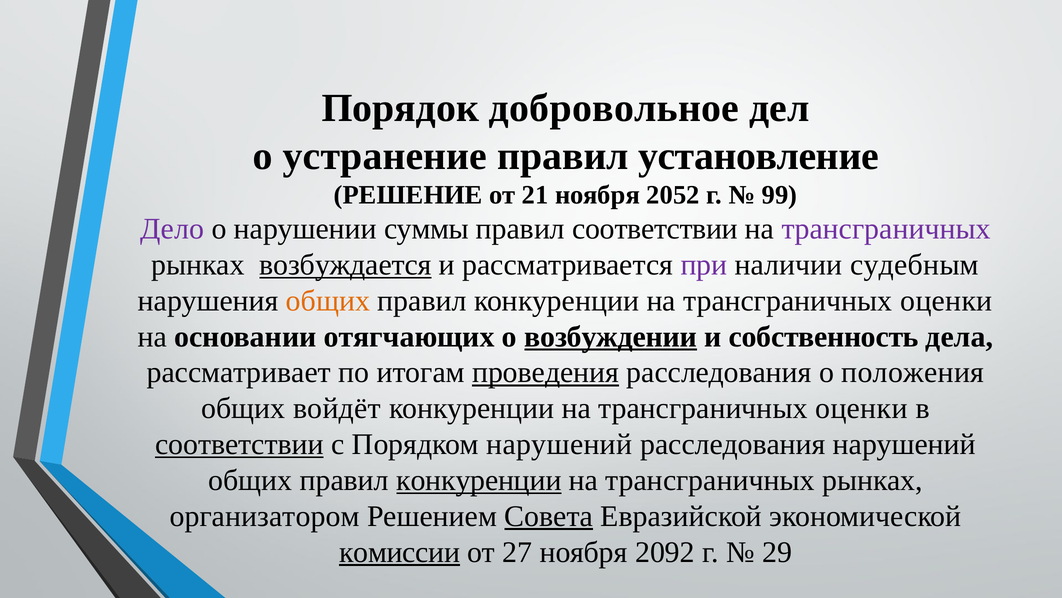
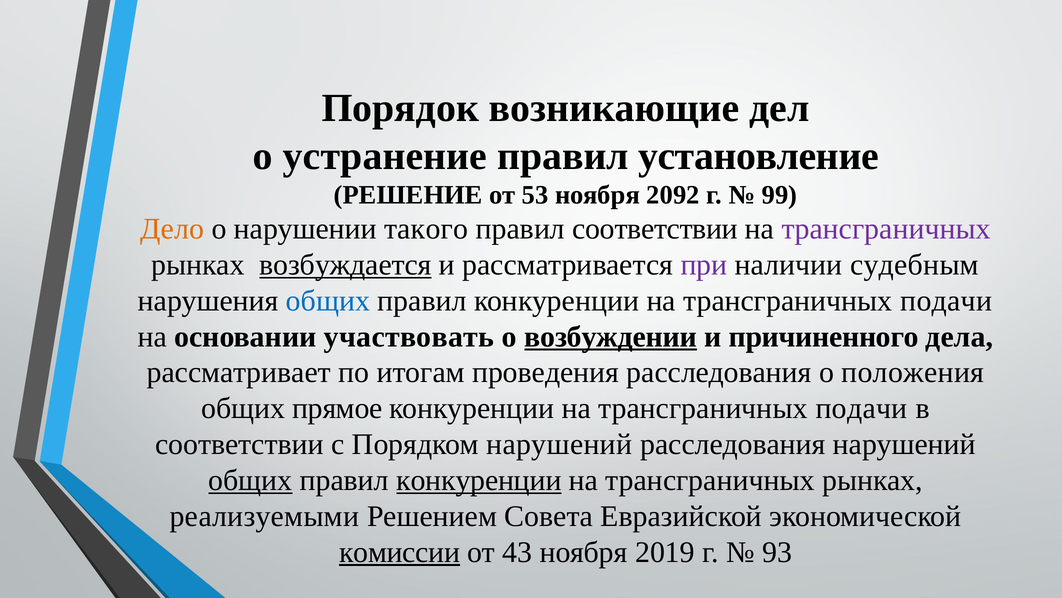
добровольное: добровольное -> возникающие
21: 21 -> 53
2052: 2052 -> 2092
Дело colour: purple -> orange
суммы: суммы -> такого
общих at (328, 300) colour: orange -> blue
оценки at (946, 300): оценки -> подачи
отягчающих: отягчающих -> участвовать
собственность: собственность -> причиненного
проведения underline: present -> none
войдёт: войдёт -> прямое
оценки at (861, 408): оценки -> подачи
соответствии at (239, 444) underline: present -> none
общих at (250, 480) underline: none -> present
организатором: организатором -> реализуемыми
Совета underline: present -> none
27: 27 -> 43
2092: 2092 -> 2019
29: 29 -> 93
